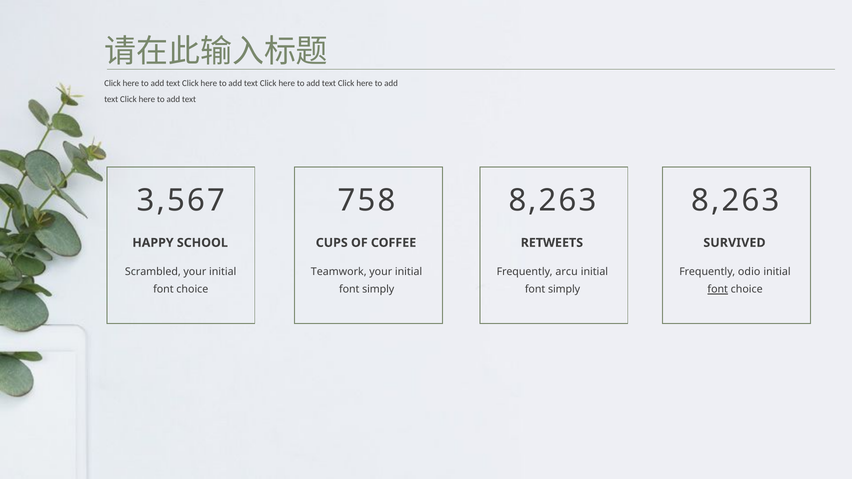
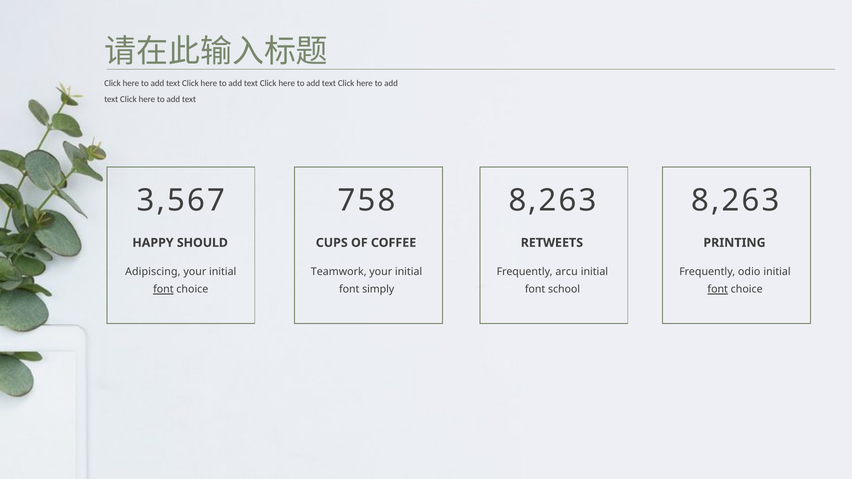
SCHOOL: SCHOOL -> SHOULD
SURVIVED: SURVIVED -> PRINTING
Scrambled: Scrambled -> Adipiscing
font at (163, 290) underline: none -> present
simply at (564, 290): simply -> school
